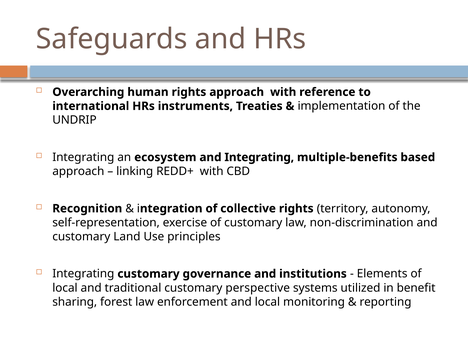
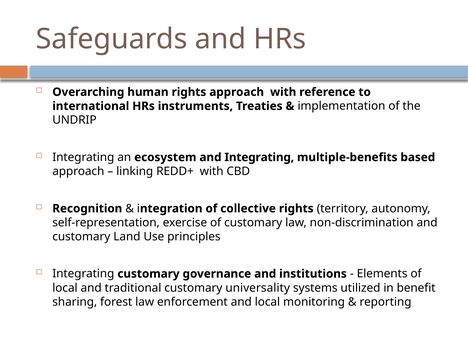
perspective: perspective -> universality
